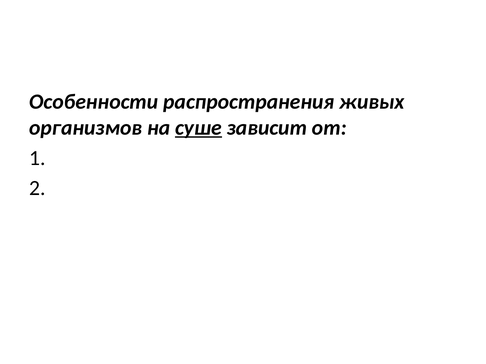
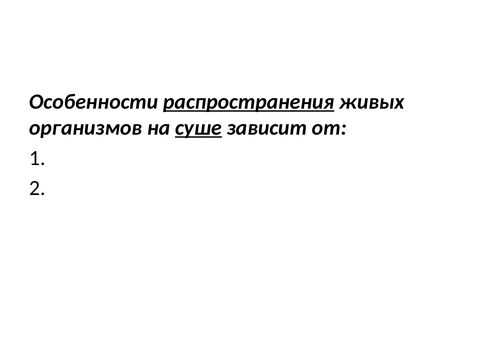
распространения underline: none -> present
